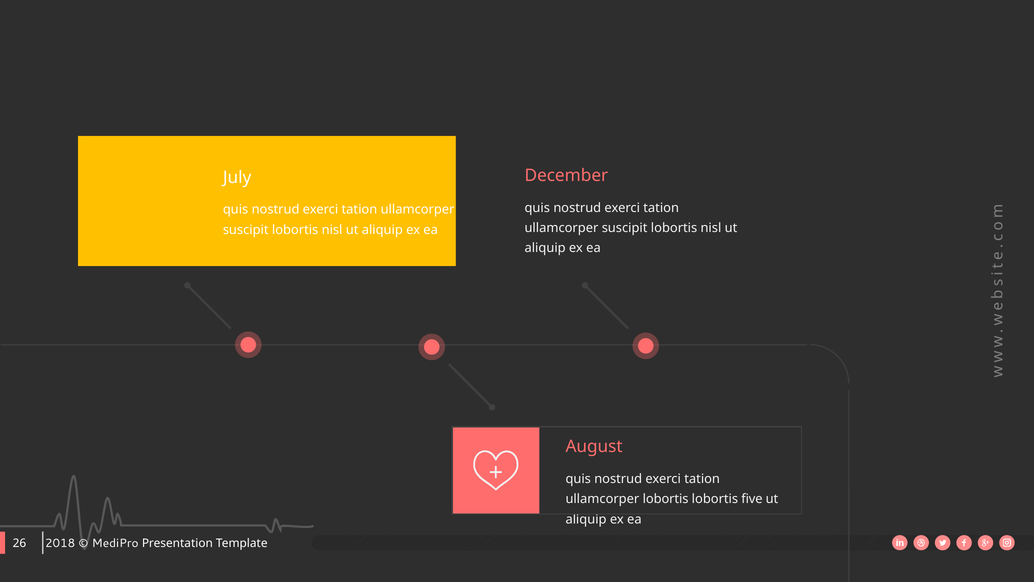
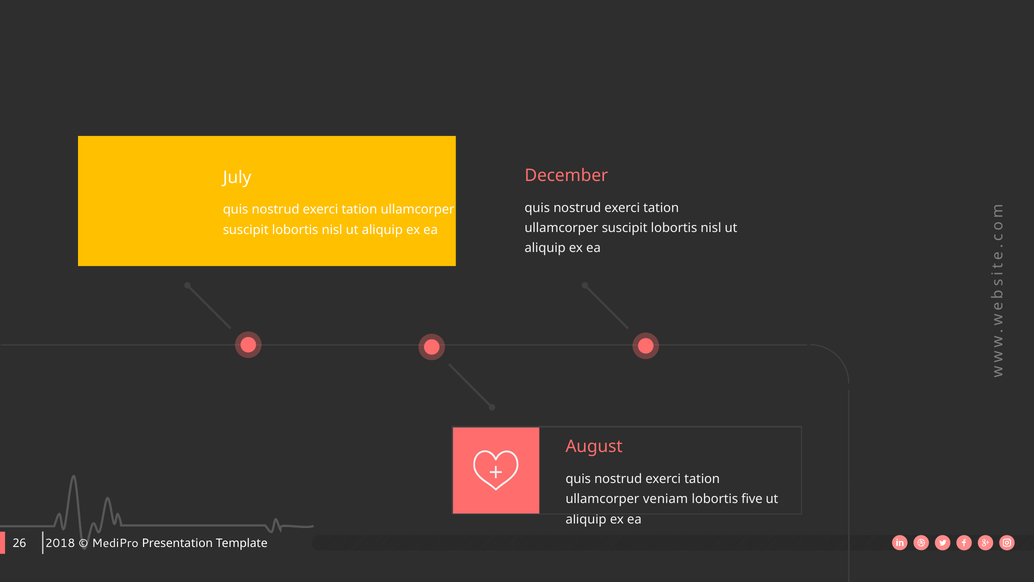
ullamcorper lobortis: lobortis -> veniam
